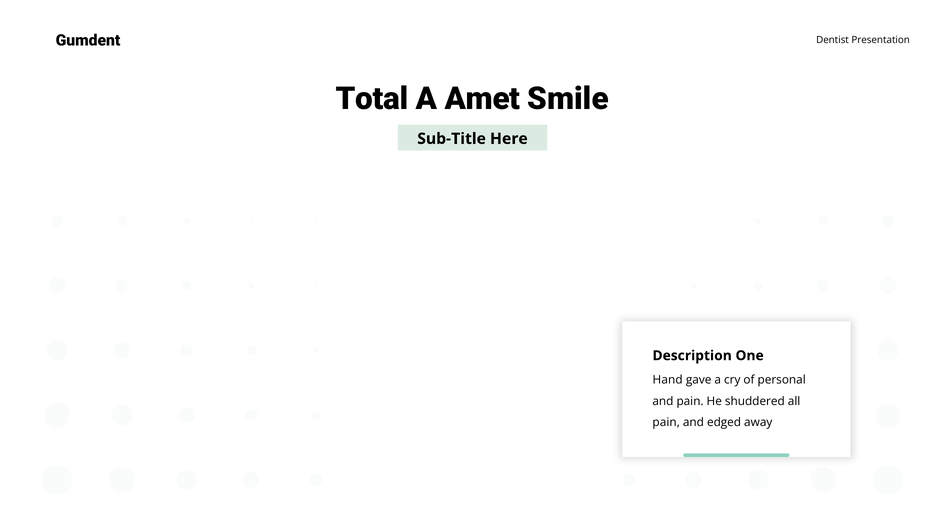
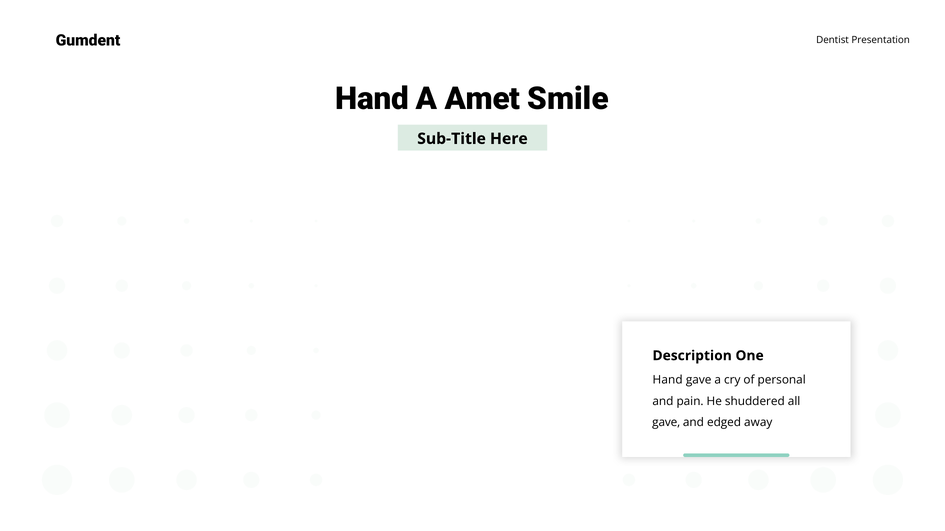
Total at (372, 99): Total -> Hand
pain at (666, 423): pain -> gave
